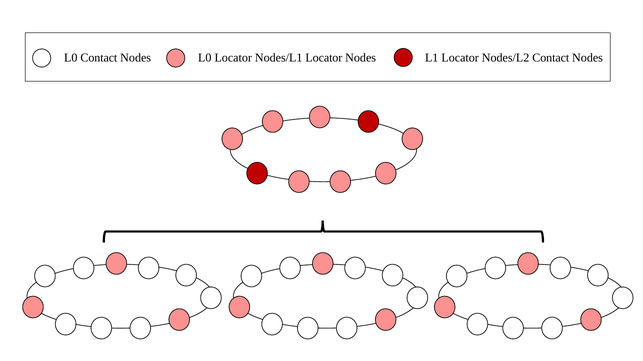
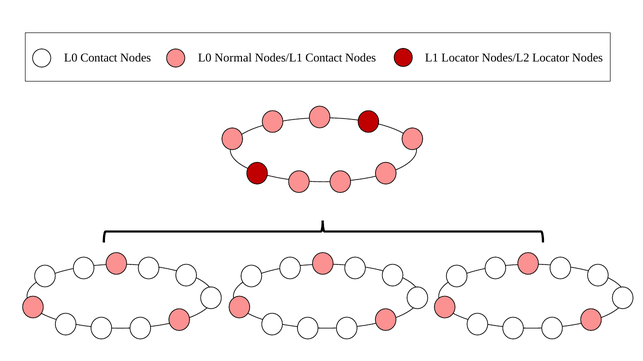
L0 Locator: Locator -> Normal
Nodes/L1 Locator: Locator -> Contact
Nodes/L2 Contact: Contact -> Locator
